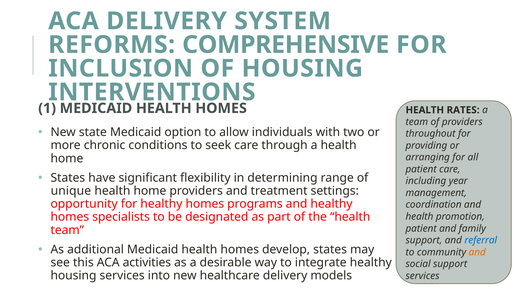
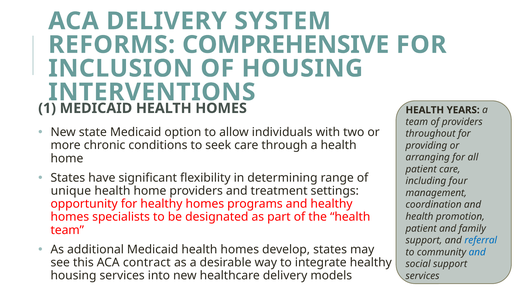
RATES: RATES -> YEARS
year: year -> four
and at (477, 252) colour: orange -> blue
activities: activities -> contract
